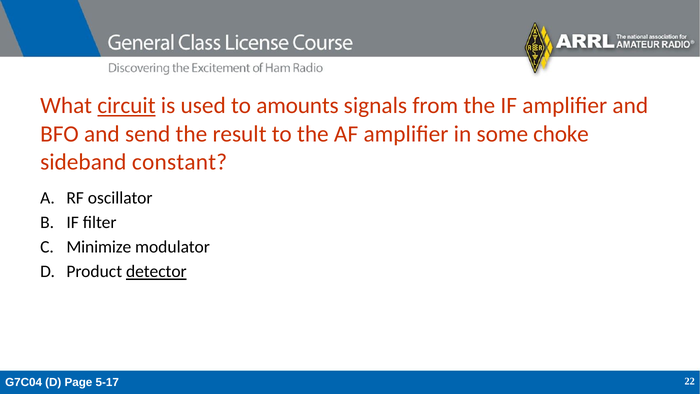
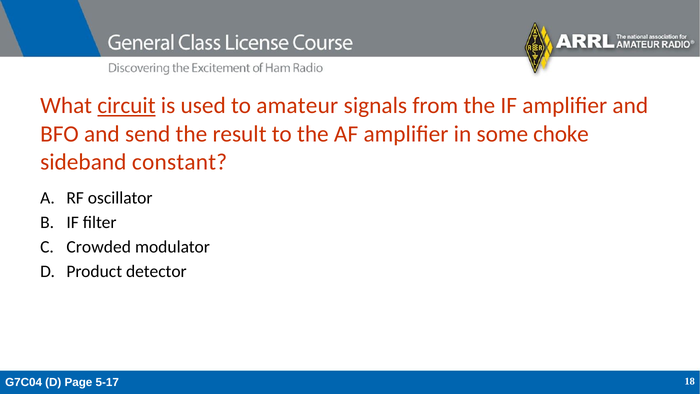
amounts: amounts -> amateur
Minimize: Minimize -> Crowded
detector underline: present -> none
22: 22 -> 18
